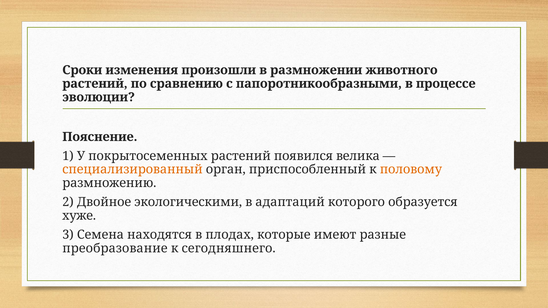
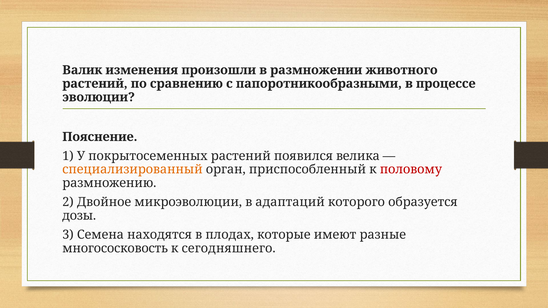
Сроки: Сроки -> Валик
половому colour: orange -> red
экологическими: экологическими -> микроэволюции
хуже: хуже -> дозы
преобразование: преобразование -> многососковость
